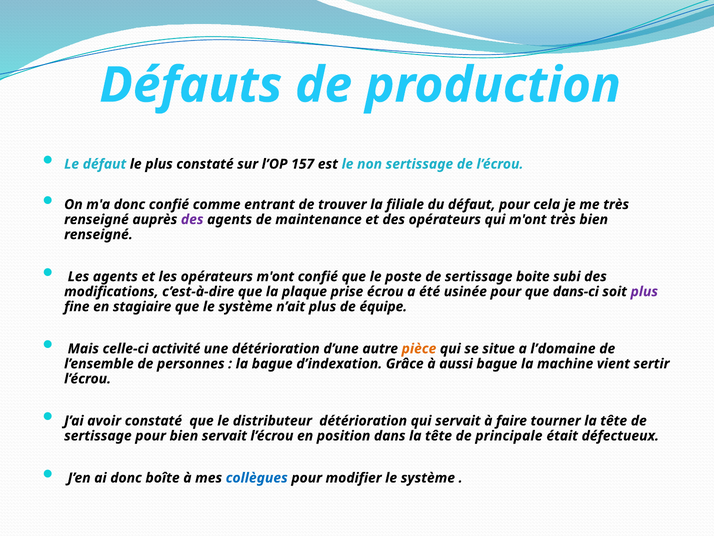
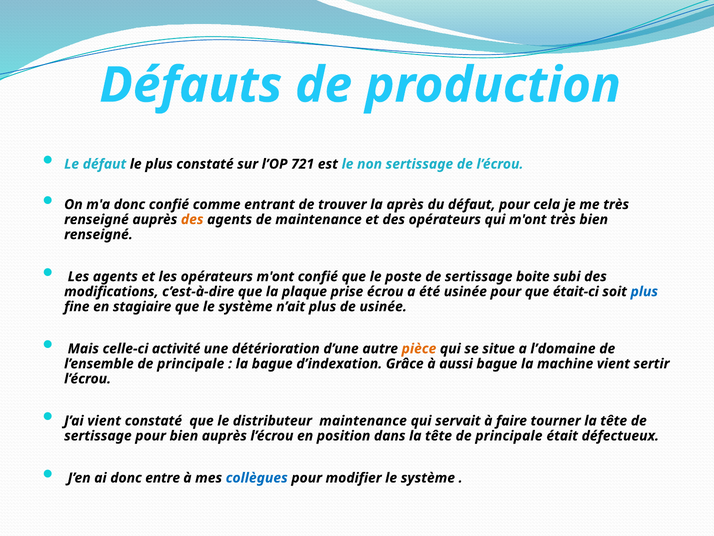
157: 157 -> 721
filiale: filiale -> après
des at (192, 219) colour: purple -> orange
dans-ci: dans-ci -> était-ci
plus at (644, 291) colour: purple -> blue
de équipe: équipe -> usinée
l’ensemble de personnes: personnes -> principale
J’ai avoir: avoir -> vient
distributeur détérioration: détérioration -> maintenance
bien servait: servait -> auprès
boîte: boîte -> entre
